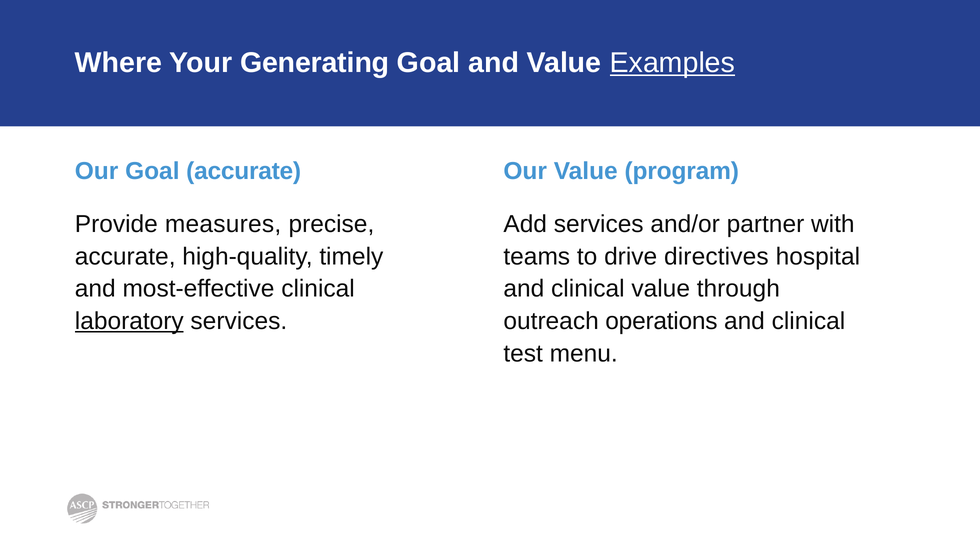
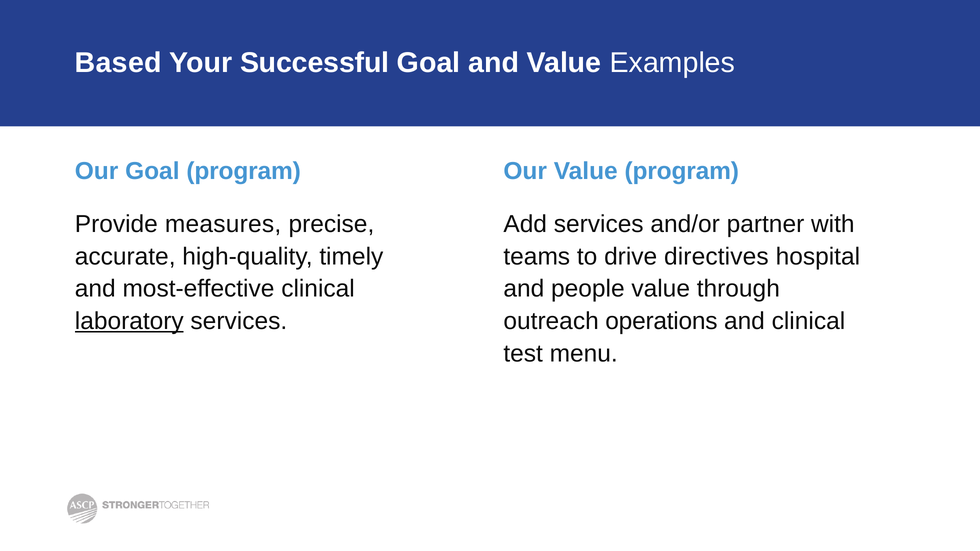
Where: Where -> Based
Generating: Generating -> Successful
Examples underline: present -> none
Goal accurate: accurate -> program
clinical at (588, 289): clinical -> people
